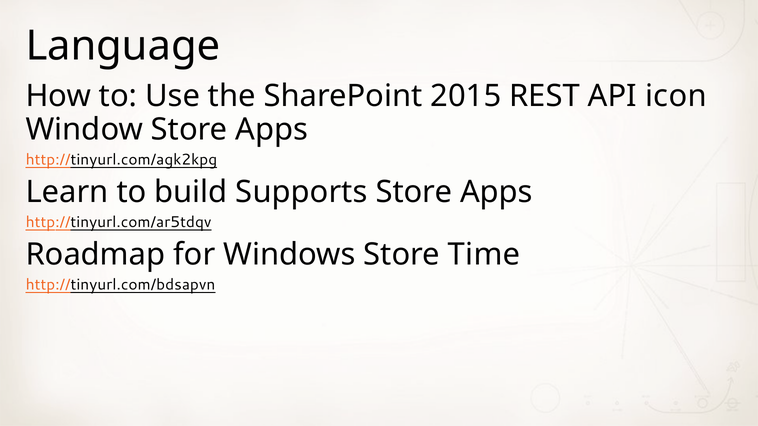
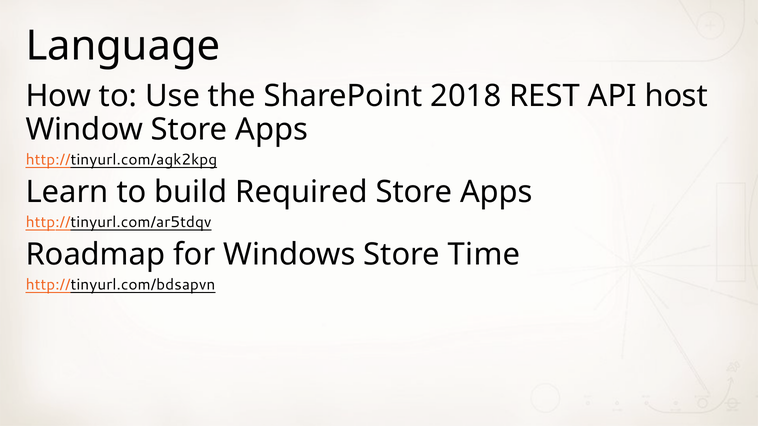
2015: 2015 -> 2018
icon: icon -> host
Supports: Supports -> Required
